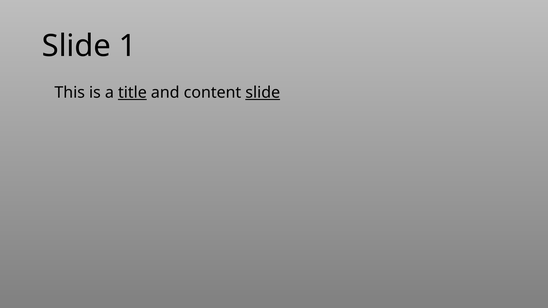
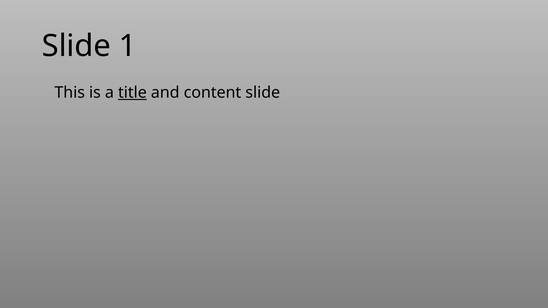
slide at (263, 93) underline: present -> none
